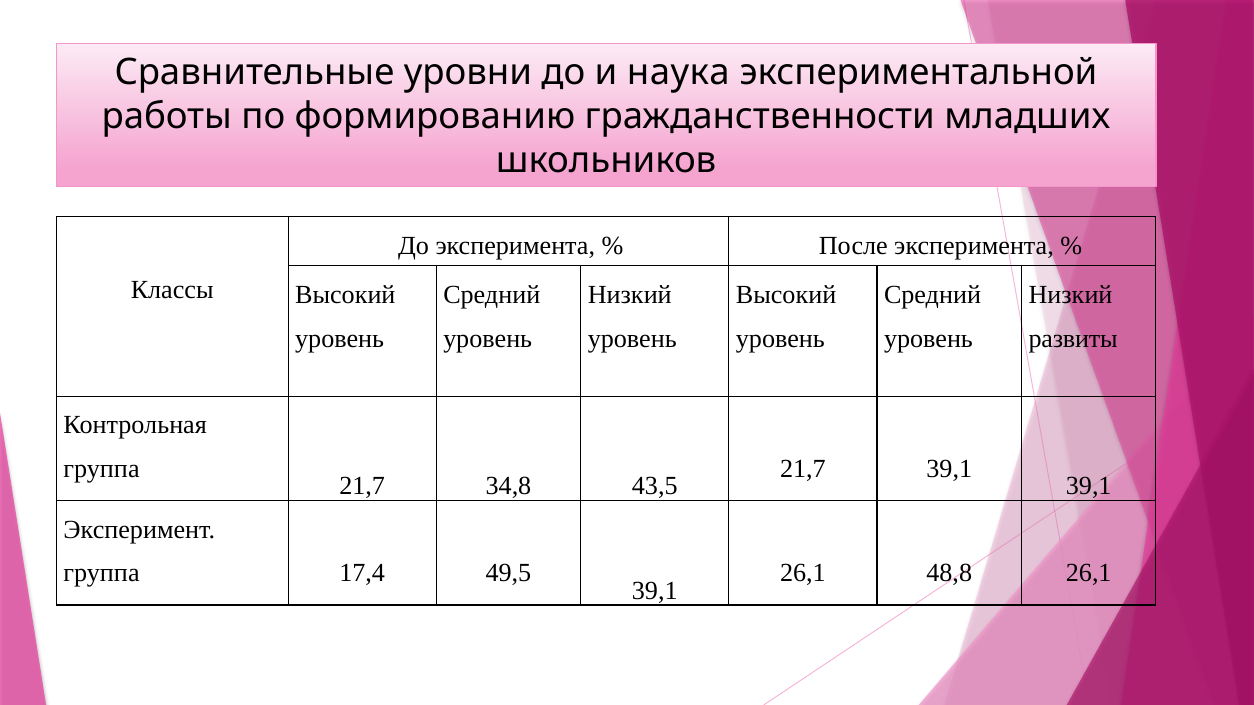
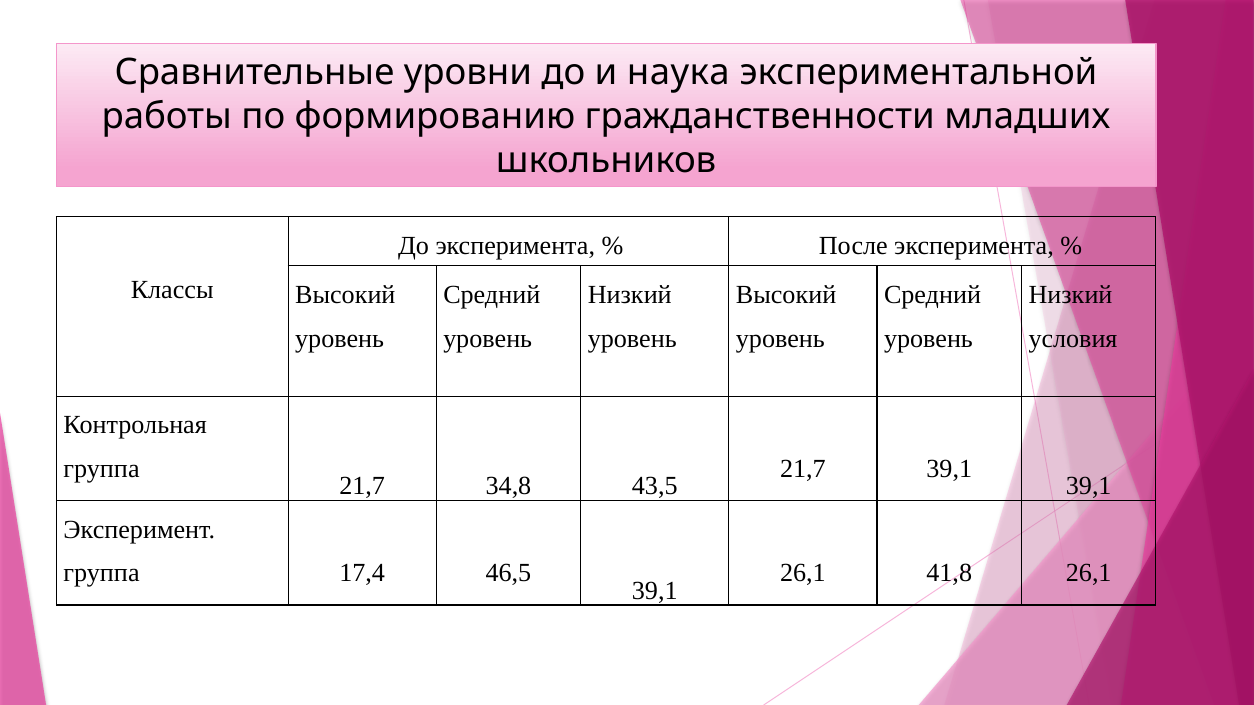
развиты: развиты -> условия
49,5: 49,5 -> 46,5
48,8: 48,8 -> 41,8
